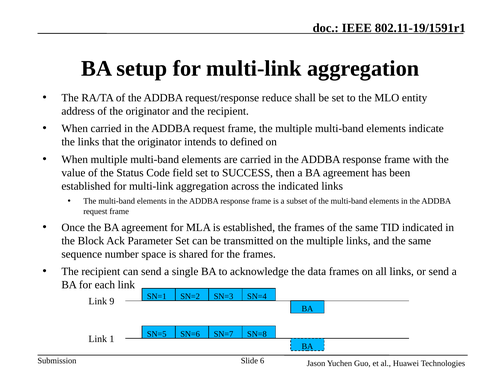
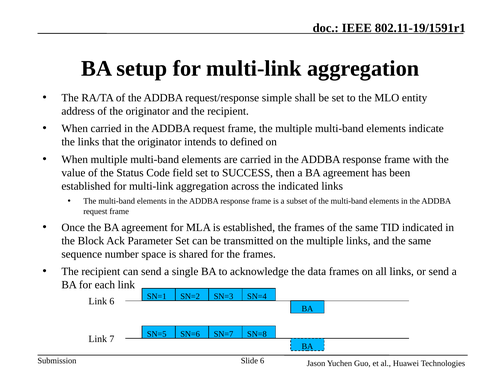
reduce: reduce -> simple
Link 9: 9 -> 6
1: 1 -> 7
